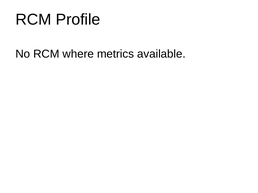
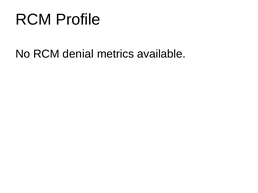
where: where -> denial
